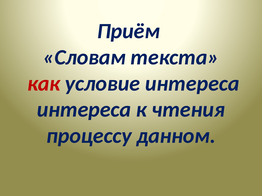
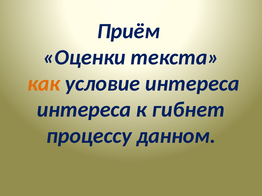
Словам: Словам -> Оценки
как colour: red -> orange
чтения: чтения -> гибнет
